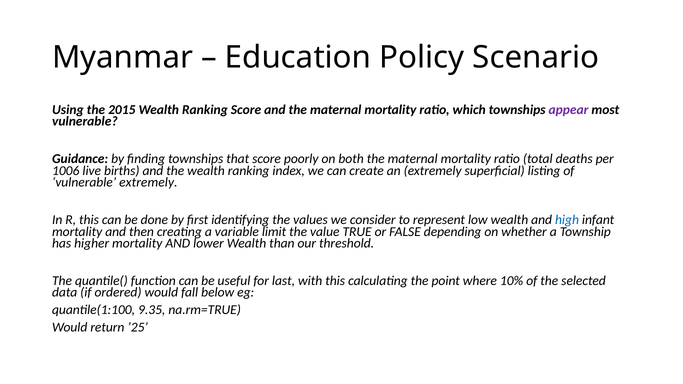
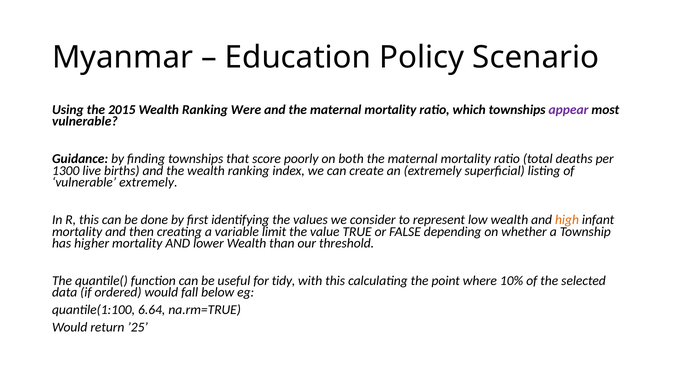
Ranking Score: Score -> Were
1006: 1006 -> 1300
high colour: blue -> orange
last: last -> tidy
9.35: 9.35 -> 6.64
